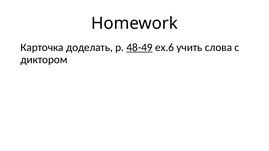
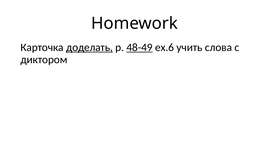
доделать underline: none -> present
